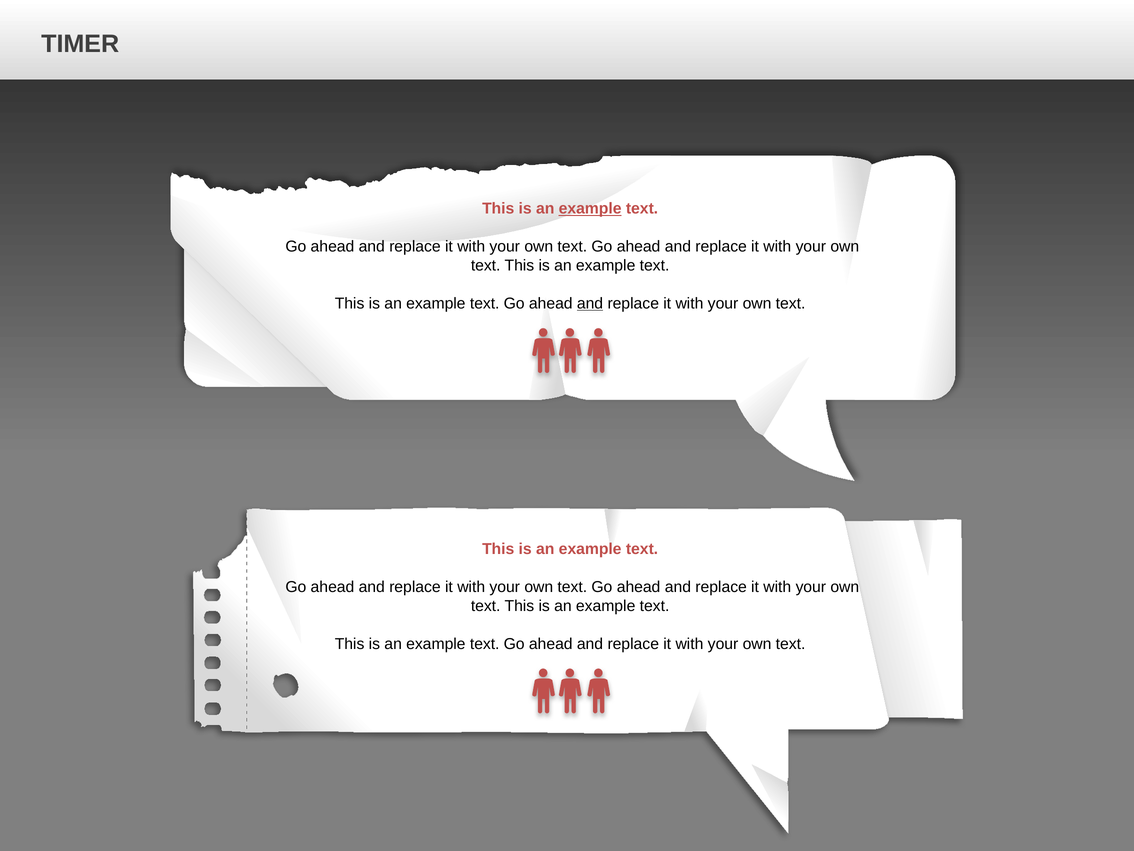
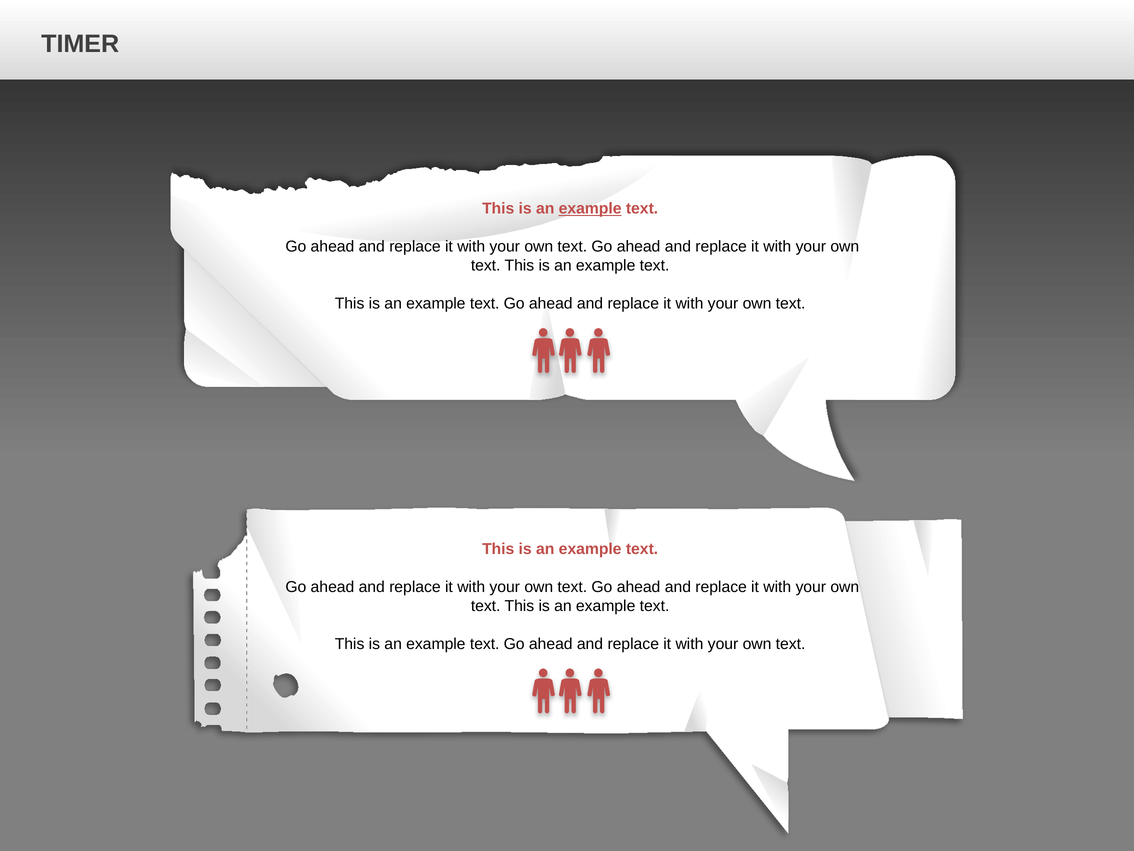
and at (590, 303) underline: present -> none
